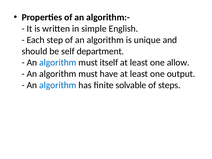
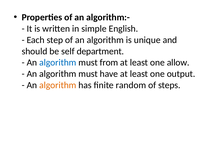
itself: itself -> from
algorithm at (58, 85) colour: blue -> orange
solvable: solvable -> random
